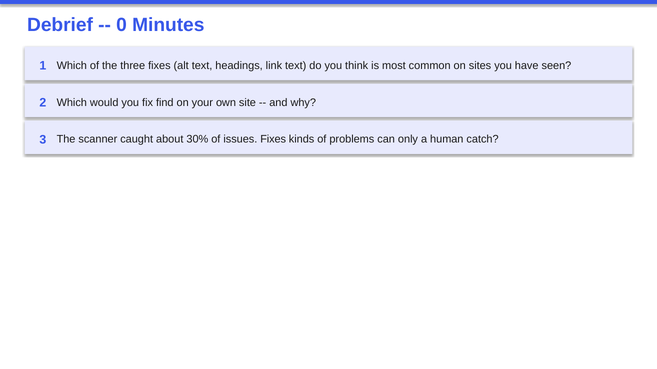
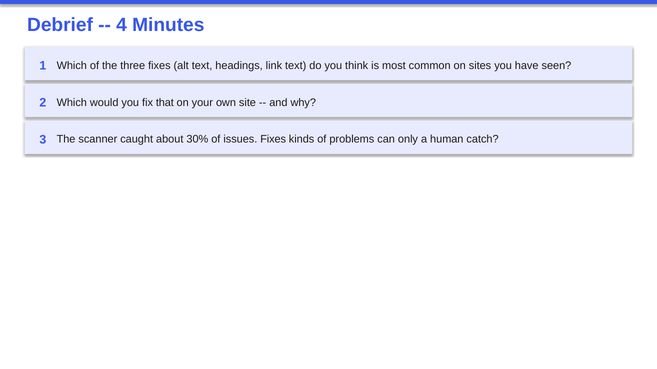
0: 0 -> 4
find: find -> that
